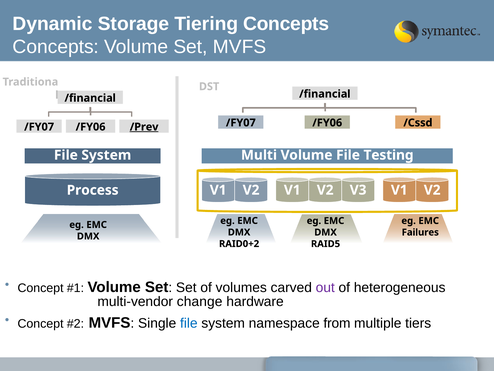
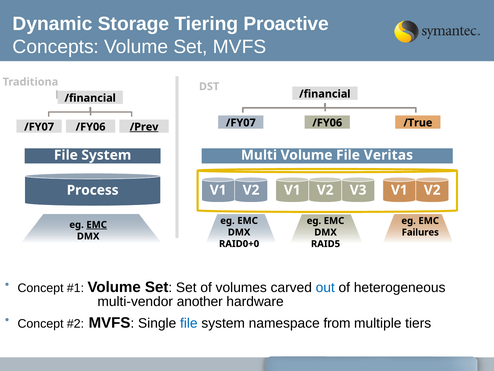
Tiering Concepts: Concepts -> Proactive
/Cssd: /Cssd -> /True
Testing: Testing -> Veritas
EMC at (97, 224) underline: none -> present
RAID0+2: RAID0+2 -> RAID0+0
out colour: purple -> blue
change: change -> another
